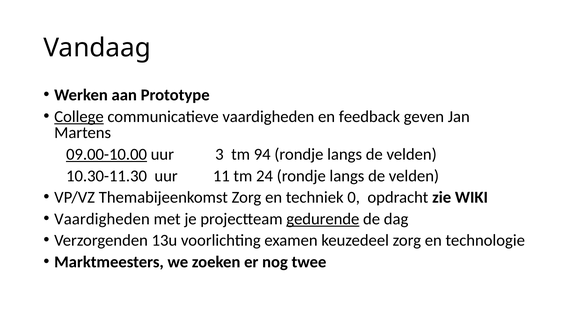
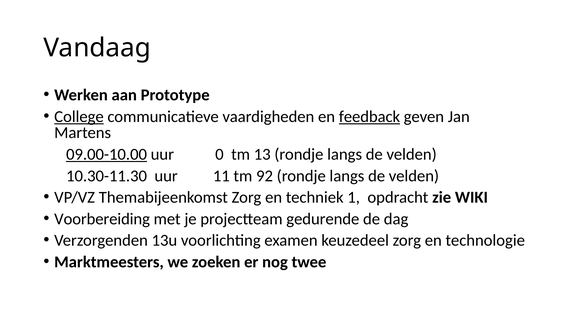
feedback underline: none -> present
3: 3 -> 0
94: 94 -> 13
24: 24 -> 92
0: 0 -> 1
Vaardigheden at (102, 219): Vaardigheden -> Voorbereiding
gedurende underline: present -> none
